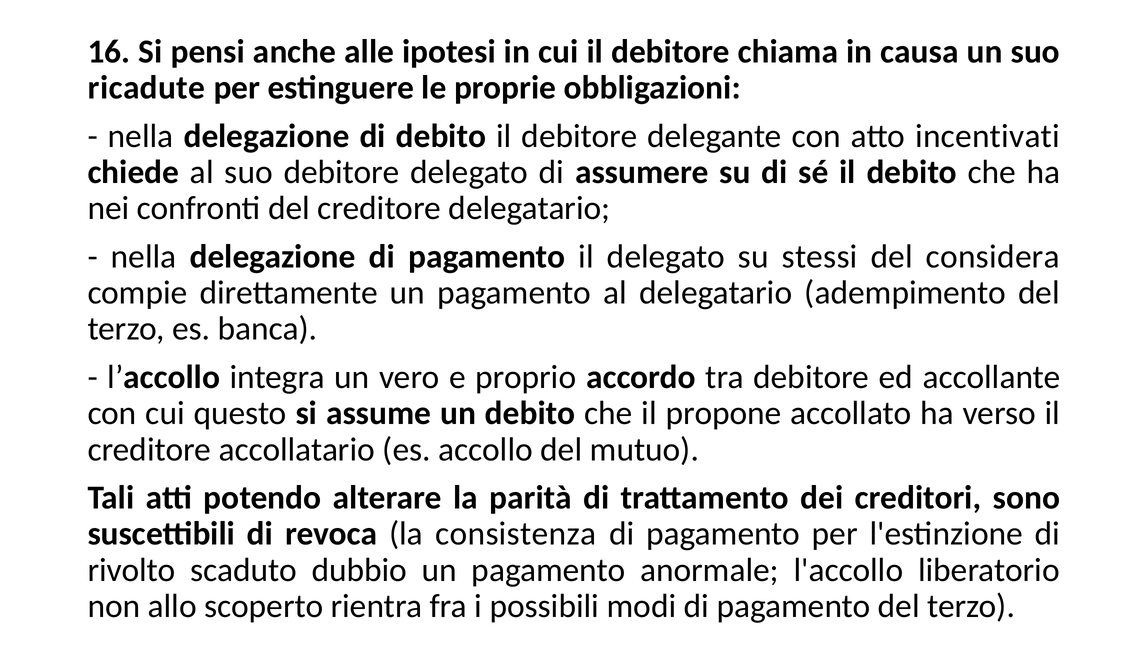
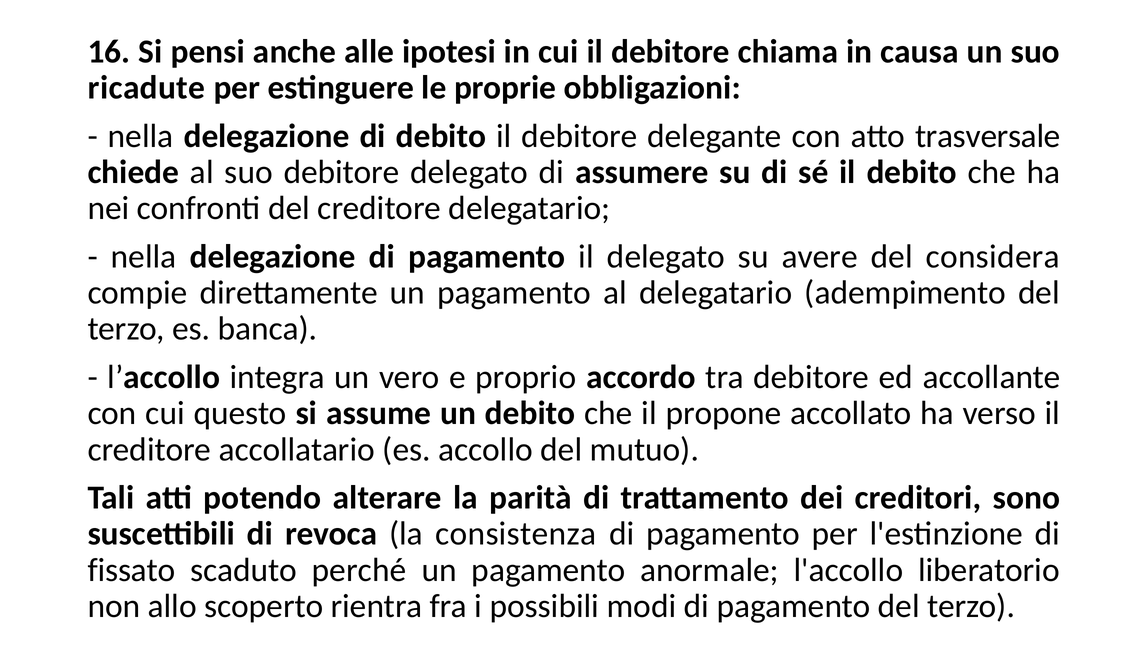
incentivati: incentivati -> trasversale
stessi: stessi -> avere
rivolto: rivolto -> fissato
dubbio: dubbio -> perché
